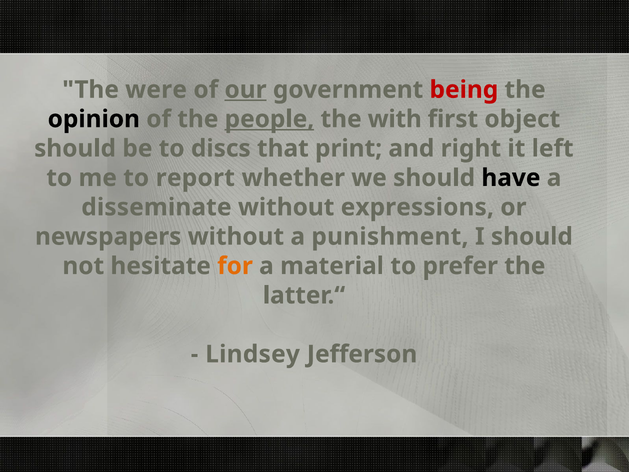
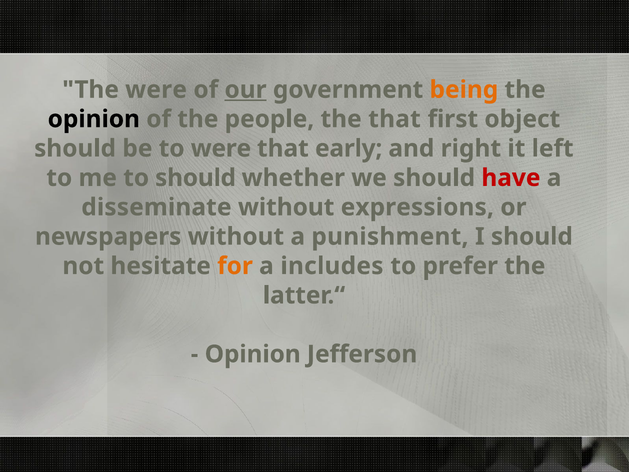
being colour: red -> orange
people underline: present -> none
the with: with -> that
to discs: discs -> were
print: print -> early
to report: report -> should
have colour: black -> red
material: material -> includes
Lindsey at (253, 354): Lindsey -> Opinion
